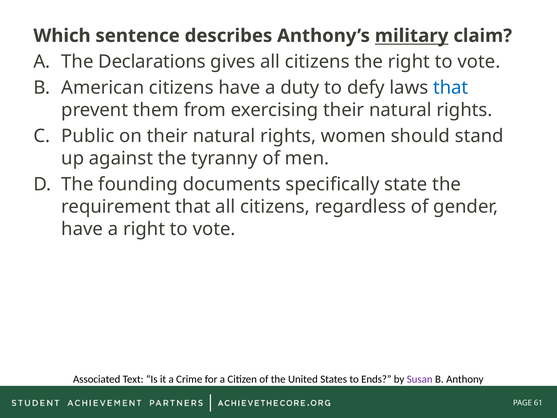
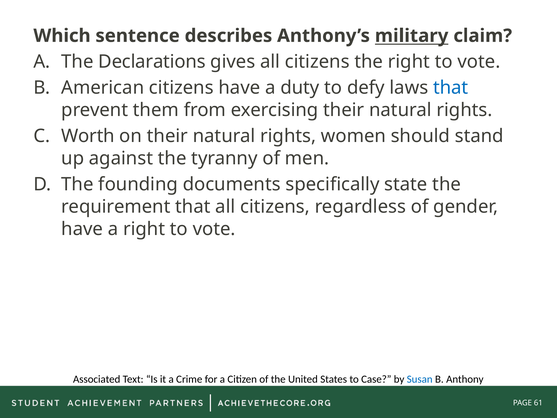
Public: Public -> Worth
Ends: Ends -> Case
Susan colour: purple -> blue
